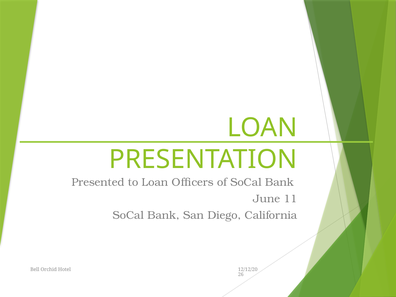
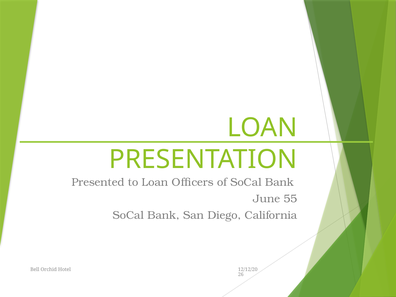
11: 11 -> 55
